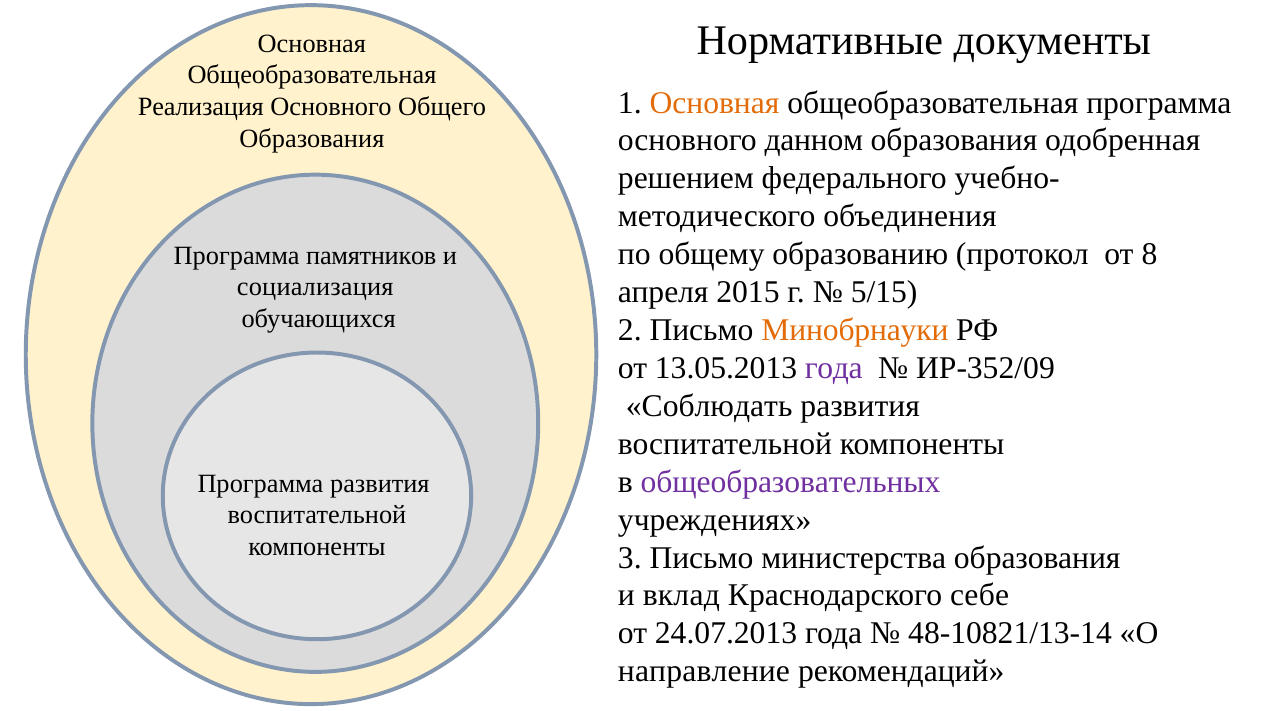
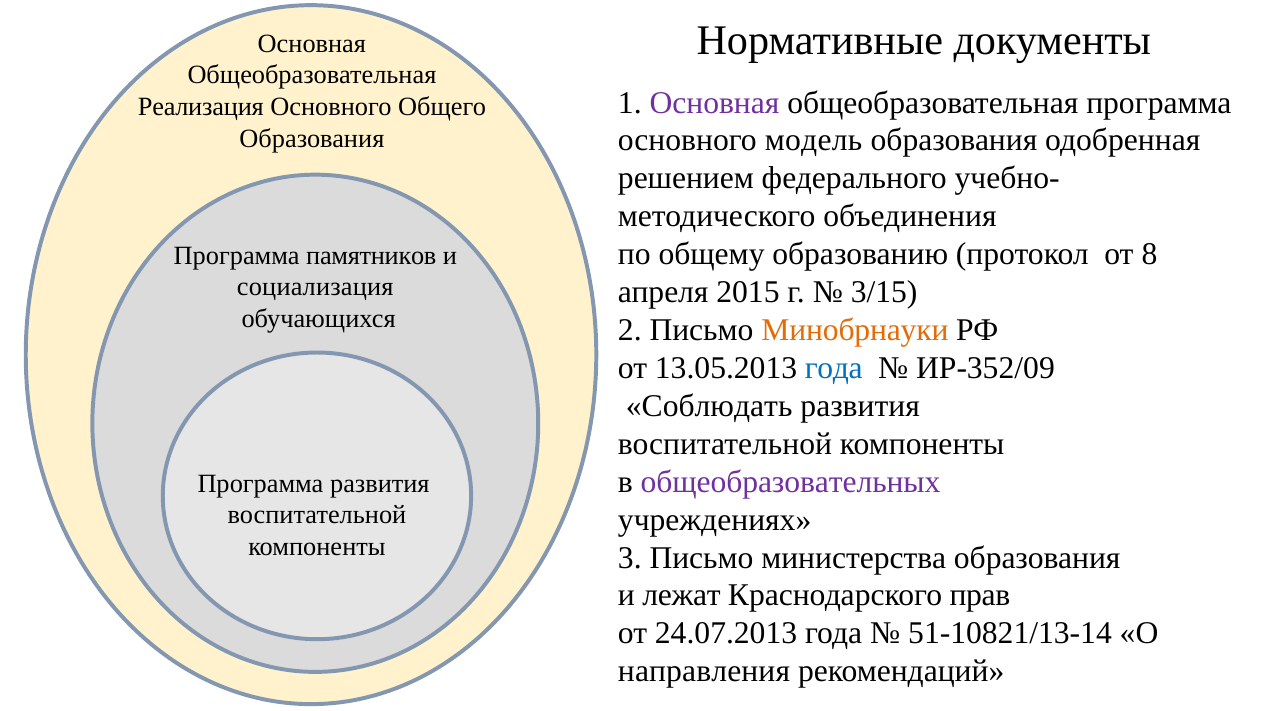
Основная at (714, 103) colour: orange -> purple
данном: данном -> модель
5/15: 5/15 -> 3/15
года at (834, 368) colour: purple -> blue
вклад: вклад -> лежат
себе: себе -> прав
48-10821/13-14: 48-10821/13-14 -> 51-10821/13-14
направление: направление -> направления
